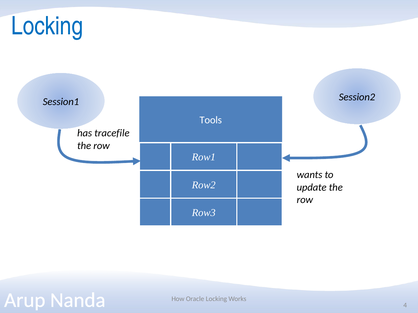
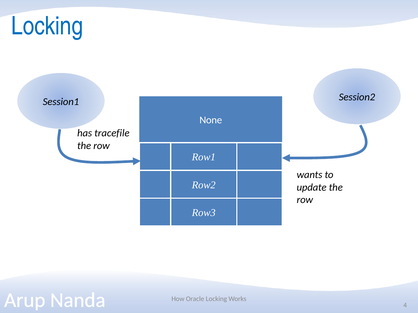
Tools: Tools -> None
